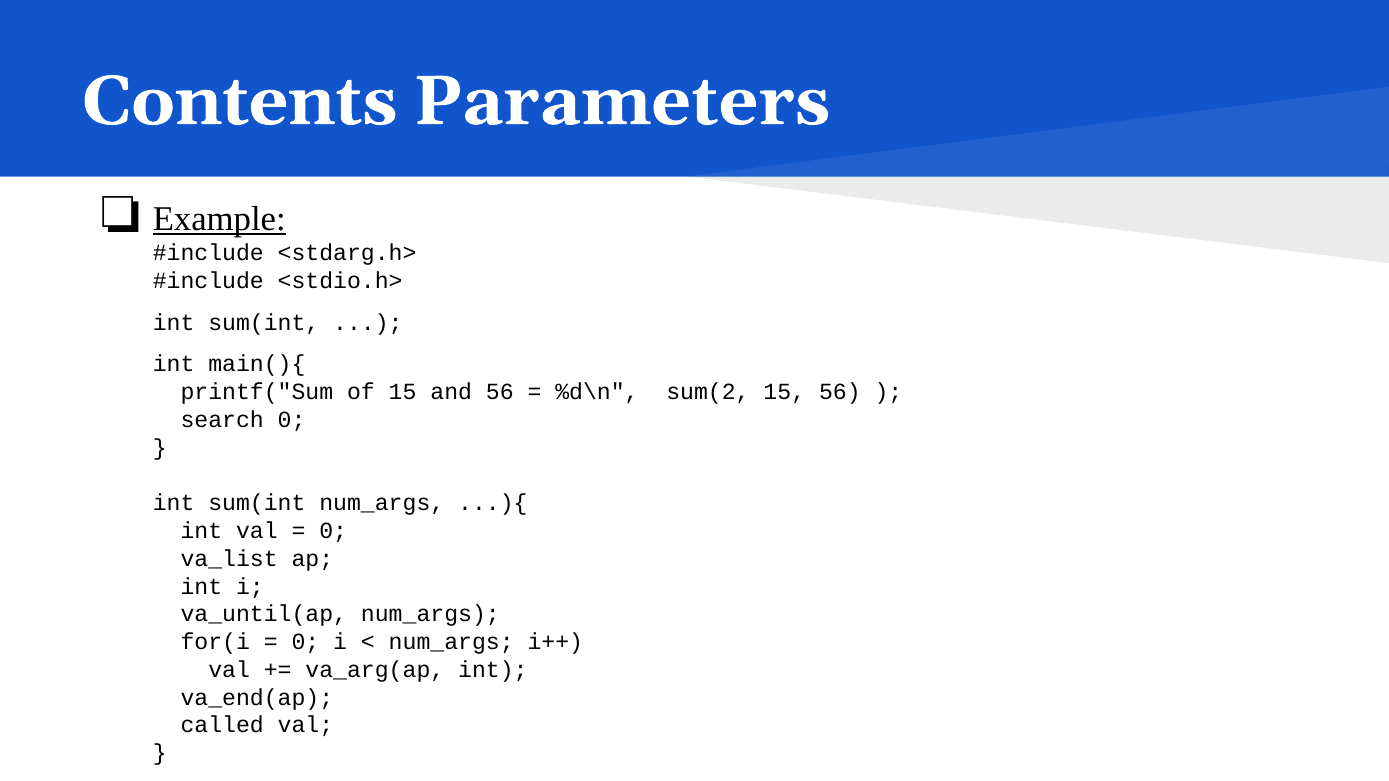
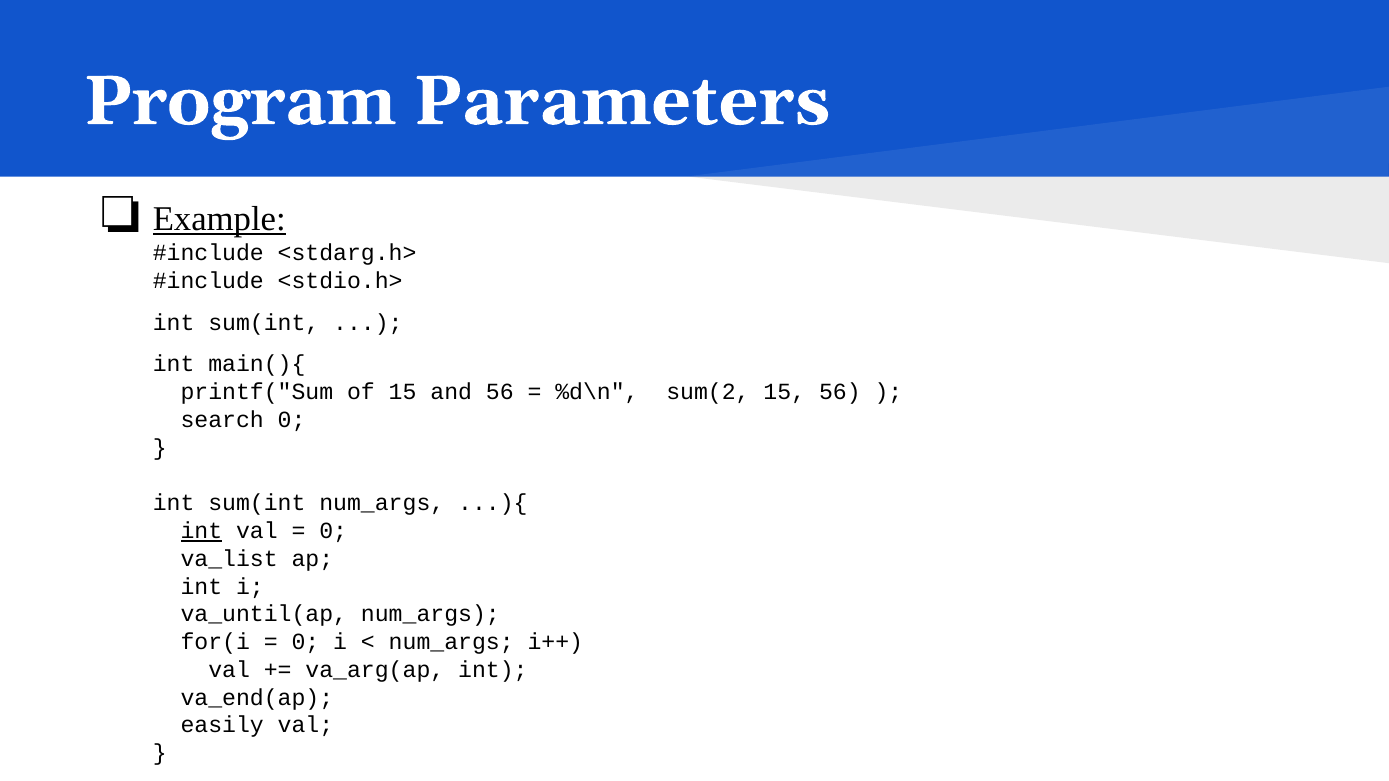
Contents: Contents -> Program
int at (201, 531) underline: none -> present
called: called -> easily
